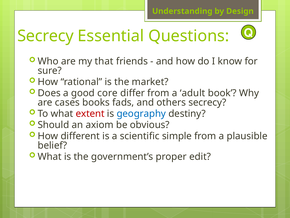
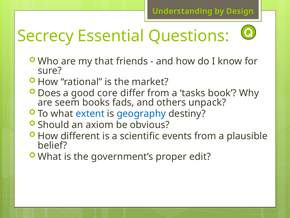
adult: adult -> tasks
cases: cases -> seem
others secrecy: secrecy -> unpack
extent colour: red -> blue
simple: simple -> events
